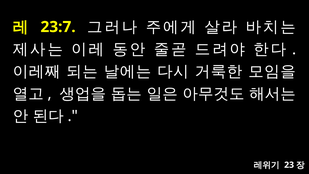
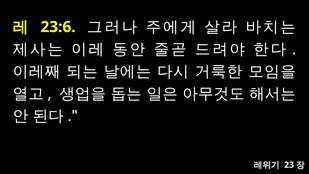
23:7: 23:7 -> 23:6
